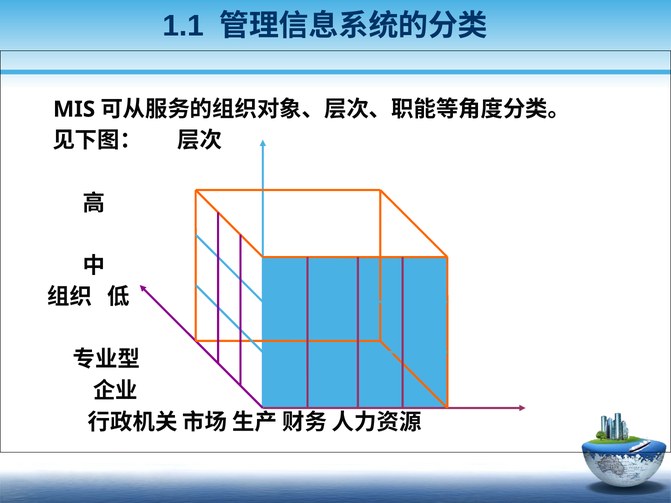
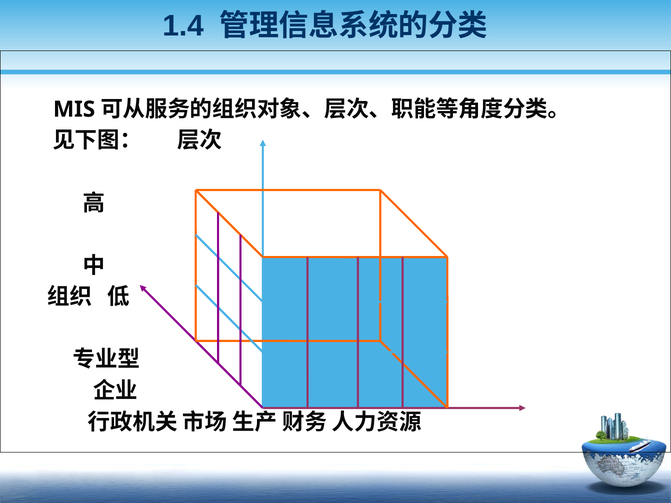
1.1: 1.1 -> 1.4
